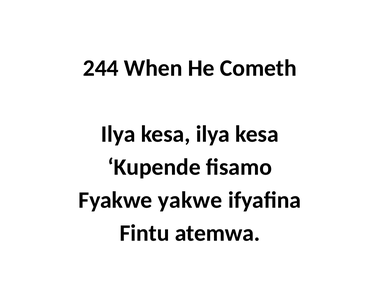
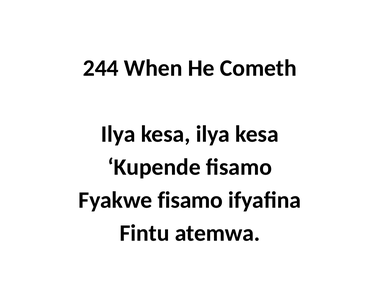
Fyakwe yakwe: yakwe -> fisamo
